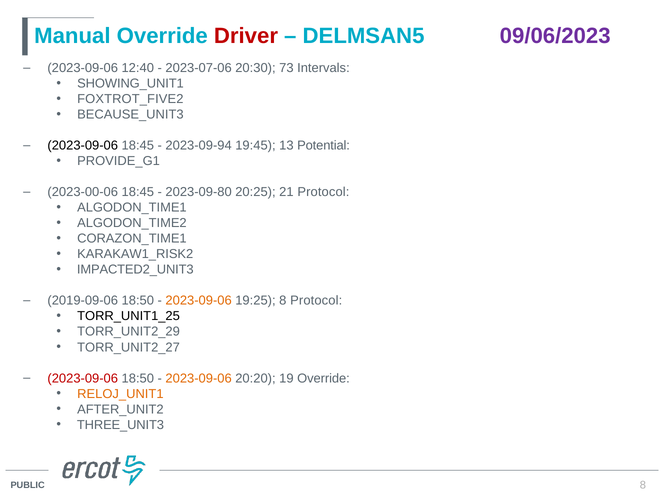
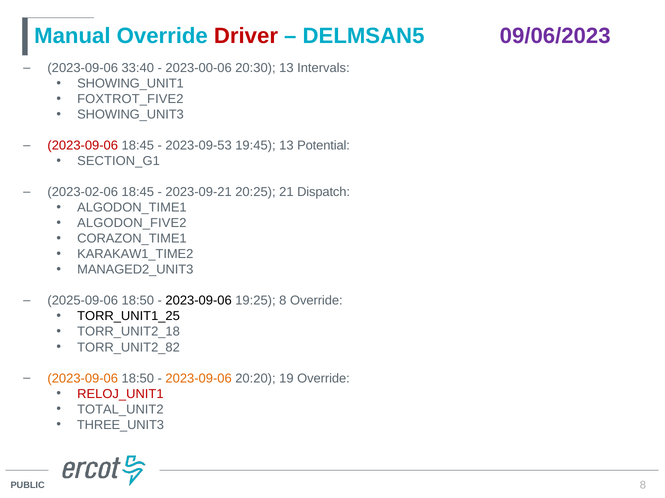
12:40: 12:40 -> 33:40
2023-07-06: 2023-07-06 -> 2023-00-06
20:30 73: 73 -> 13
BECAUSE_UNIT3: BECAUSE_UNIT3 -> SHOWING_UNIT3
2023-09-06 at (83, 146) colour: black -> red
2023-09-94: 2023-09-94 -> 2023-09-53
PROVIDE_G1: PROVIDE_G1 -> SECTION_G1
2023-00-06: 2023-00-06 -> 2023-02-06
2023-09-80: 2023-09-80 -> 2023-09-21
21 Protocol: Protocol -> Dispatch
ALGODON_TIME2: ALGODON_TIME2 -> ALGODON_FIVE2
KARAKAW1_RISK2: KARAKAW1_RISK2 -> KARAKAW1_TIME2
IMPACTED2_UNIT3: IMPACTED2_UNIT3 -> MANAGED2_UNIT3
2019-09-06: 2019-09-06 -> 2025-09-06
2023-09-06 at (199, 301) colour: orange -> black
8 Protocol: Protocol -> Override
TORR_UNIT2_29: TORR_UNIT2_29 -> TORR_UNIT2_18
TORR_UNIT2_27: TORR_UNIT2_27 -> TORR_UNIT2_82
2023-09-06 at (83, 379) colour: red -> orange
RELOJ_UNIT1 colour: orange -> red
AFTER_UNIT2: AFTER_UNIT2 -> TOTAL_UNIT2
